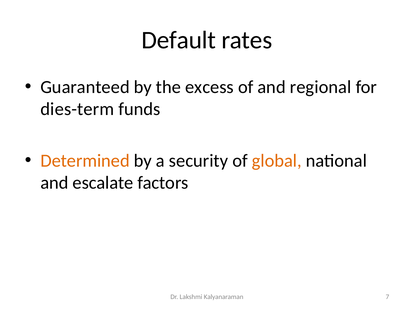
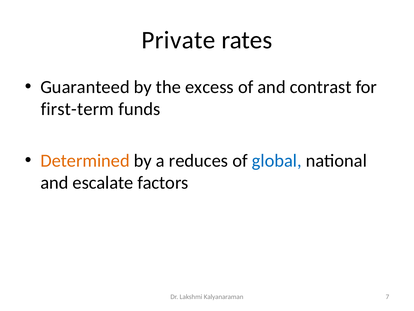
Default: Default -> Private
regional: regional -> contrast
dies-term: dies-term -> first-term
security: security -> reduces
global colour: orange -> blue
